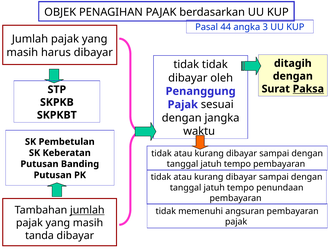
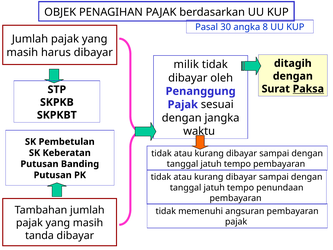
44: 44 -> 30
3: 3 -> 8
tidak at (186, 64): tidak -> milik
jumlah at (87, 210) underline: present -> none
